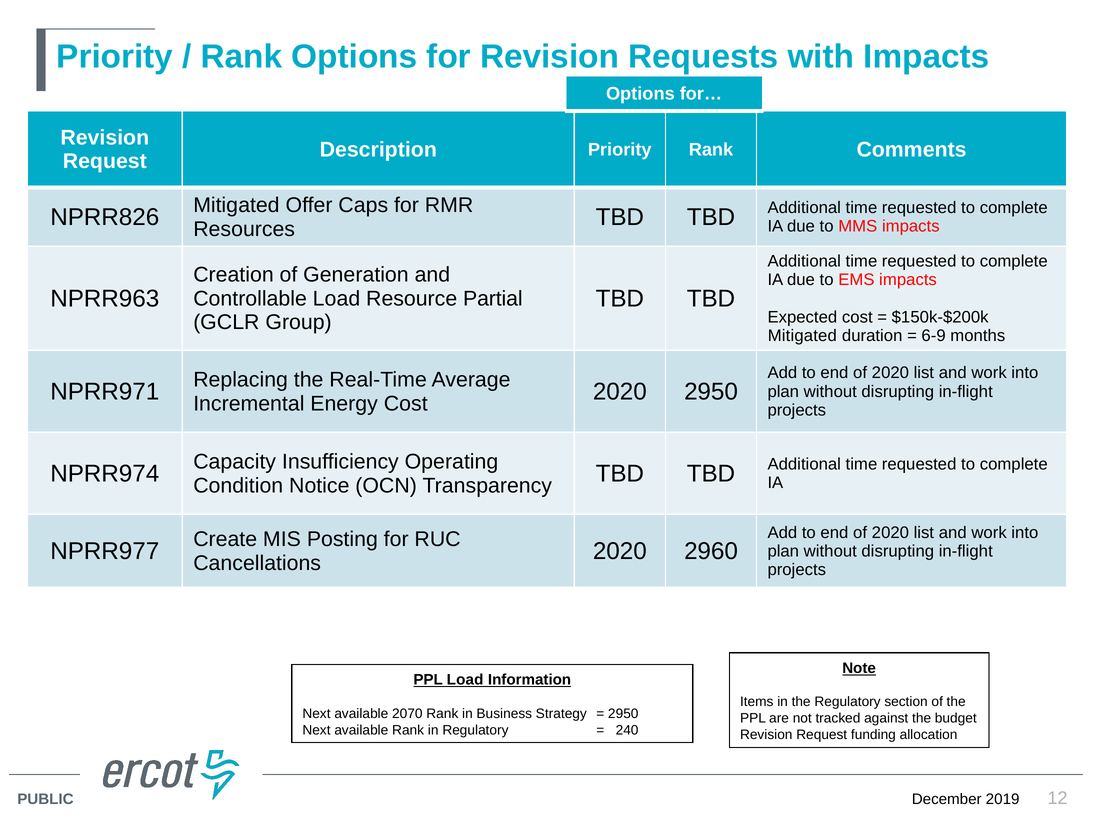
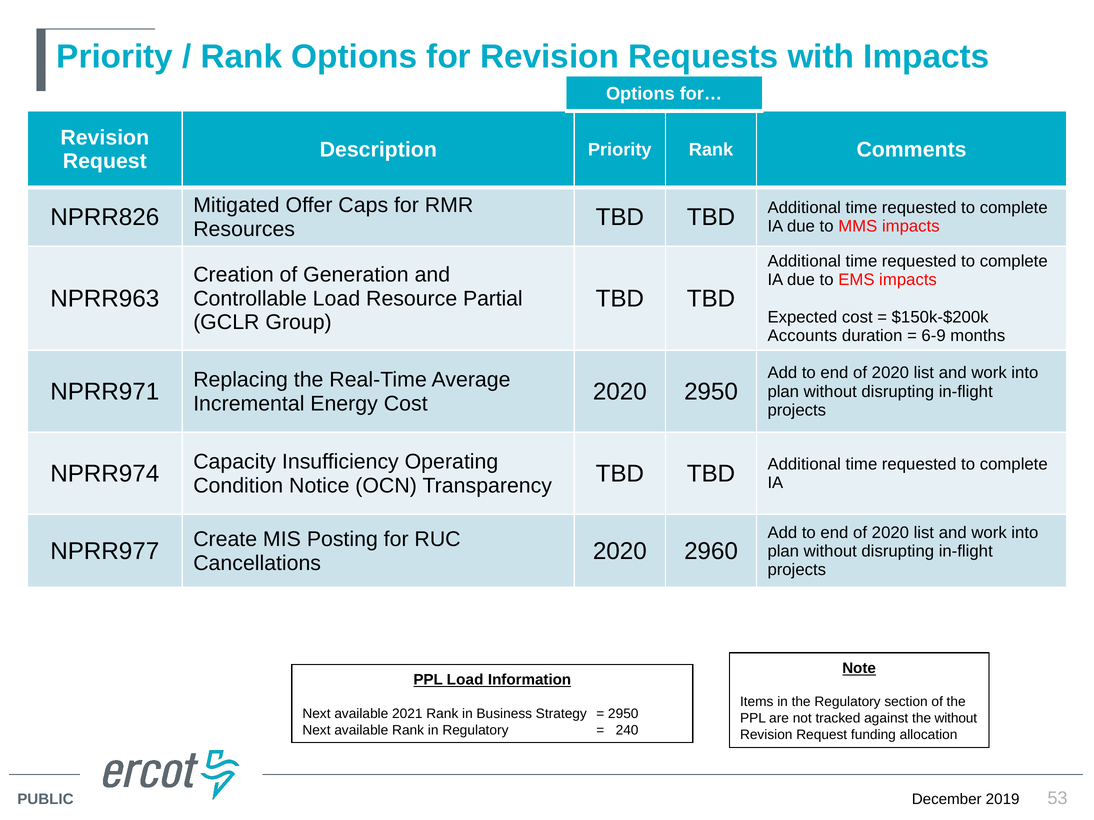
Mitigated at (802, 336): Mitigated -> Accounts
2070: 2070 -> 2021
the budget: budget -> without
12: 12 -> 53
